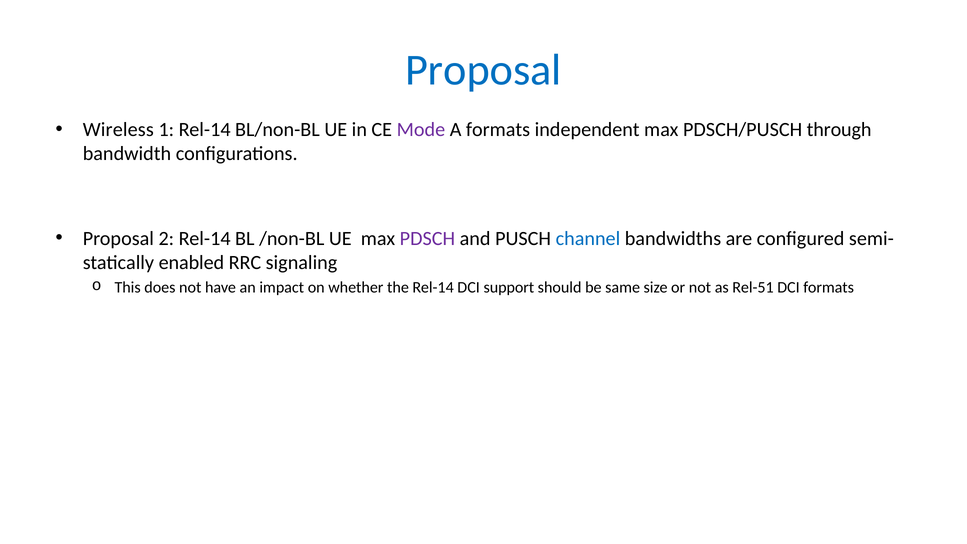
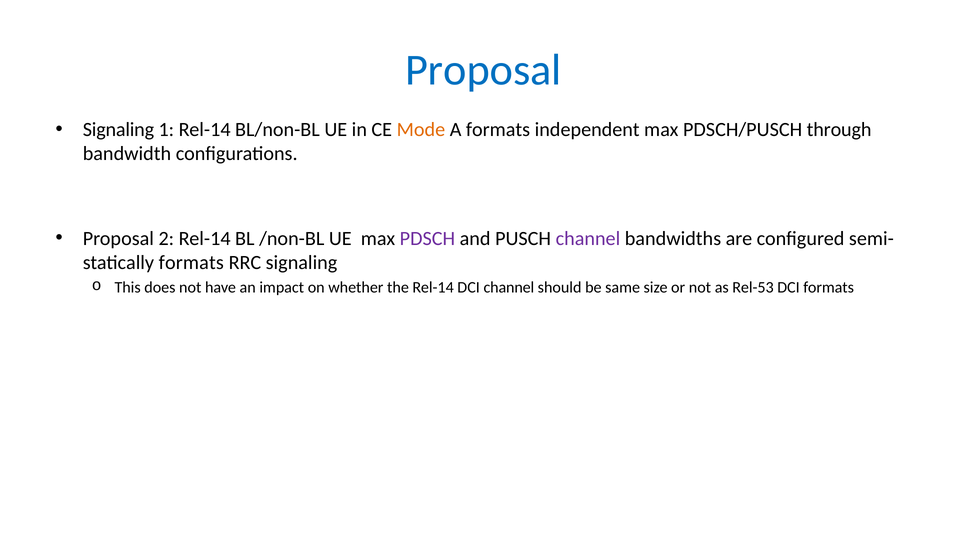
Wireless at (118, 130): Wireless -> Signaling
Mode colour: purple -> orange
channel at (588, 238) colour: blue -> purple
enabled at (191, 263): enabled -> formats
DCI support: support -> channel
Rel-51: Rel-51 -> Rel-53
